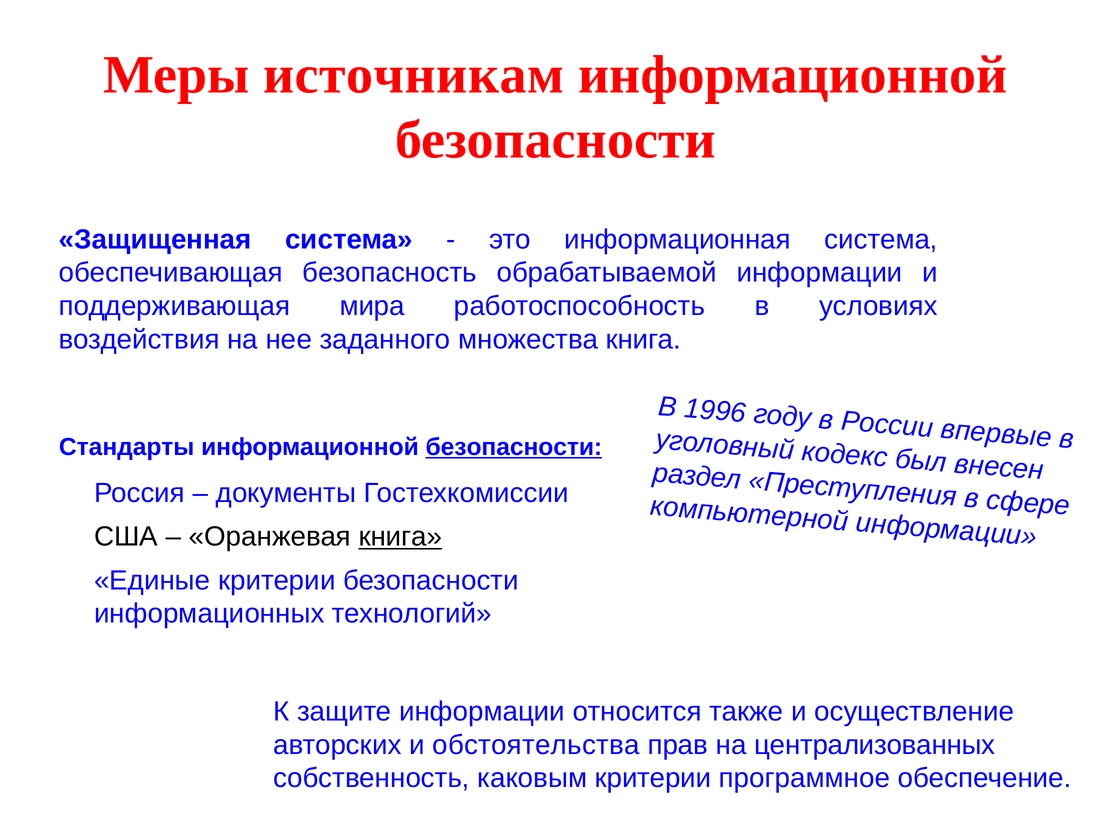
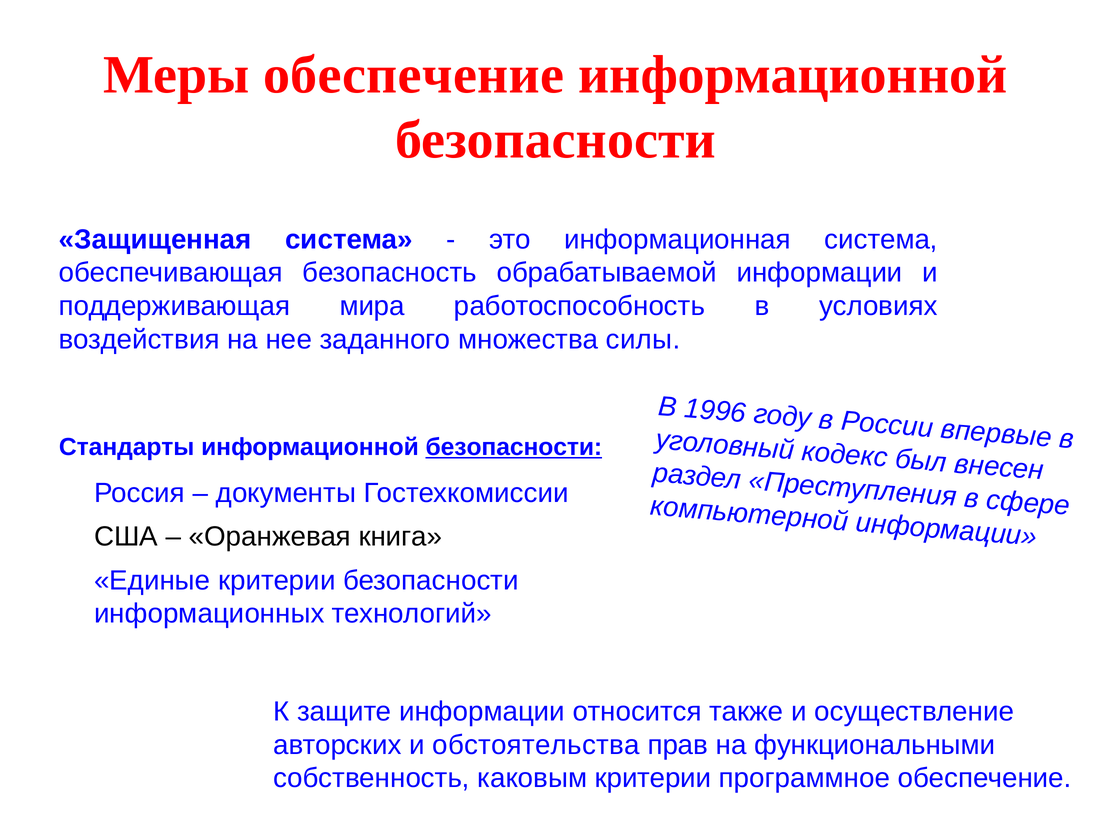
Меры источникам: источникам -> обеспечение
множества книга: книга -> силы
книга at (400, 537) underline: present -> none
централизованных: централизованных -> функциональными
